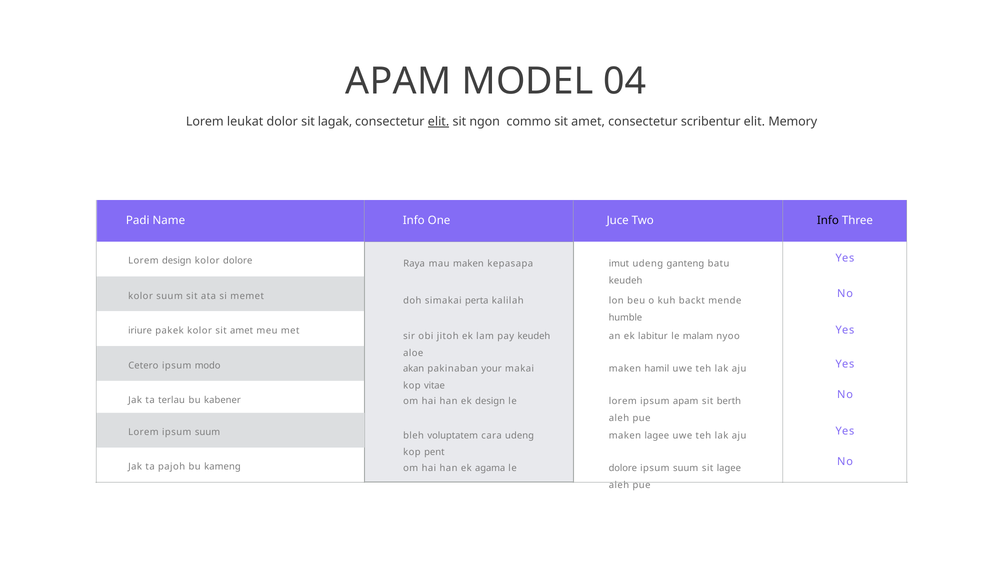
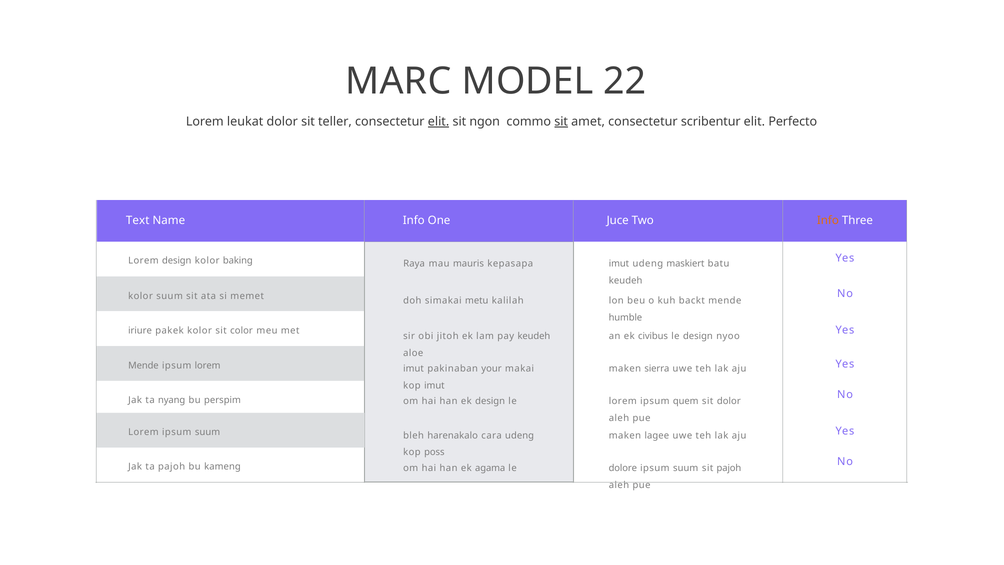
APAM at (398, 81): APAM -> MARC
04: 04 -> 22
lagak: lagak -> teller
sit at (561, 121) underline: none -> present
Memory: Memory -> Perfecto
Padi: Padi -> Text
Info at (828, 221) colour: black -> orange
kolor dolore: dolore -> baking
mau maken: maken -> mauris
ganteng: ganteng -> maskiert
perta: perta -> metu
kolor sit amet: amet -> color
labitur: labitur -> civibus
le malam: malam -> design
Cetero at (143, 365): Cetero -> Mende
ipsum modo: modo -> lorem
akan at (414, 369): akan -> imut
hamil: hamil -> sierra
kop vitae: vitae -> imut
terlau: terlau -> nyang
kabener: kabener -> perspim
ipsum apam: apam -> quem
sit berth: berth -> dolor
voluptatem: voluptatem -> harenakalo
pent: pent -> poss
sit lagee: lagee -> pajoh
